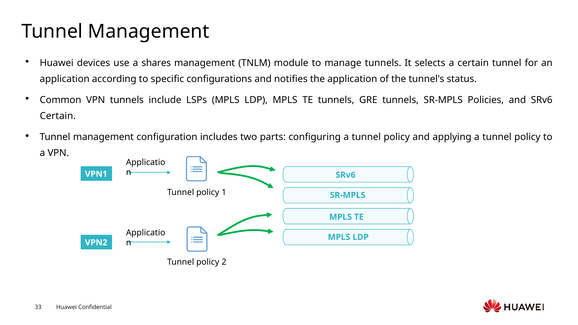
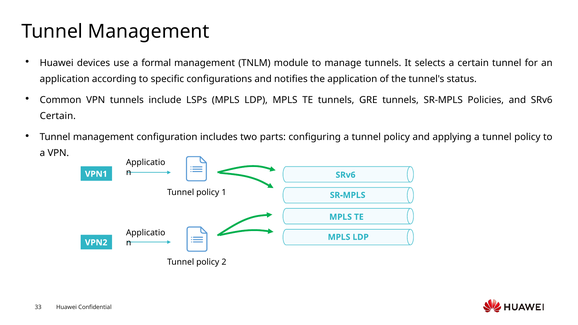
shares: shares -> formal
